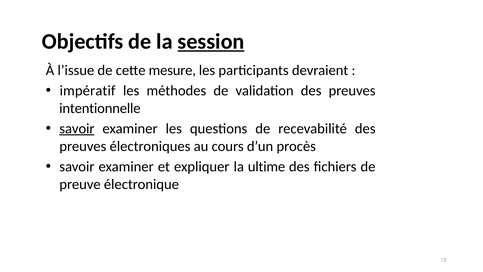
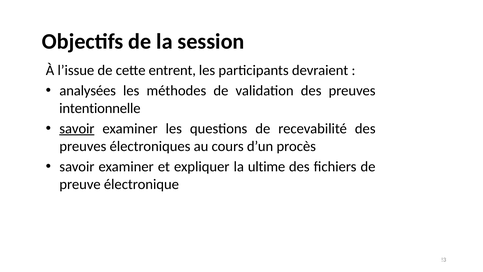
session underline: present -> none
mesure: mesure -> entrent
impératif: impératif -> analysées
